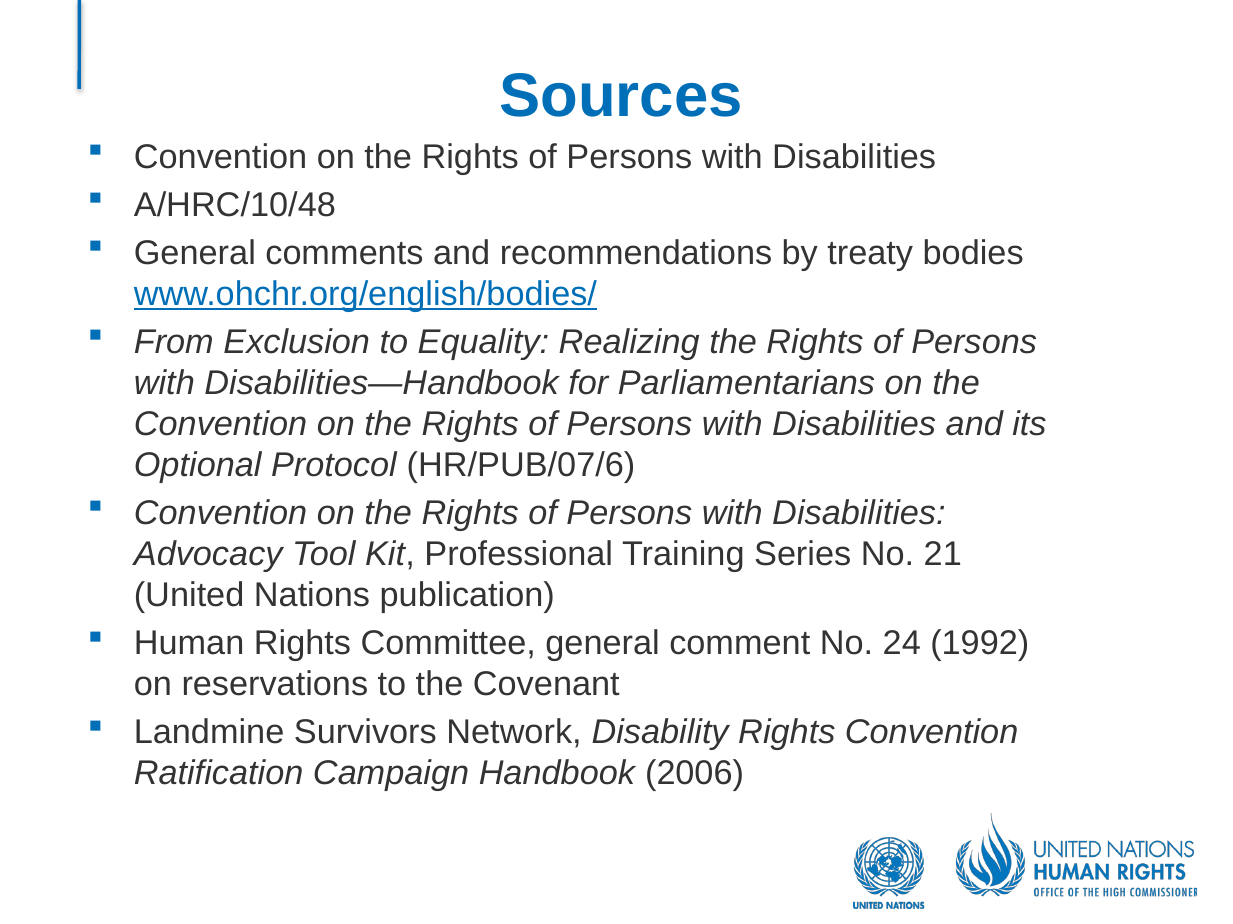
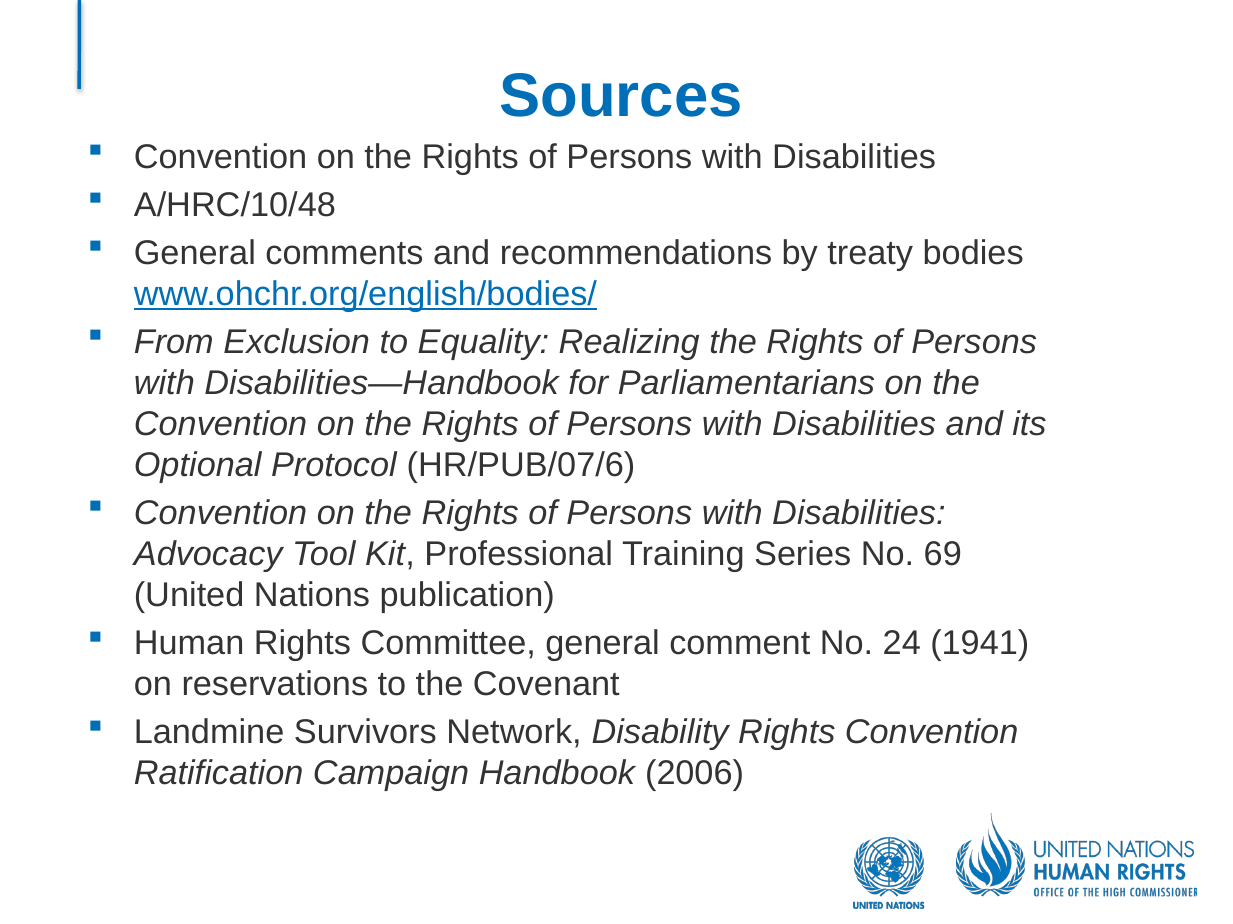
21: 21 -> 69
1992: 1992 -> 1941
